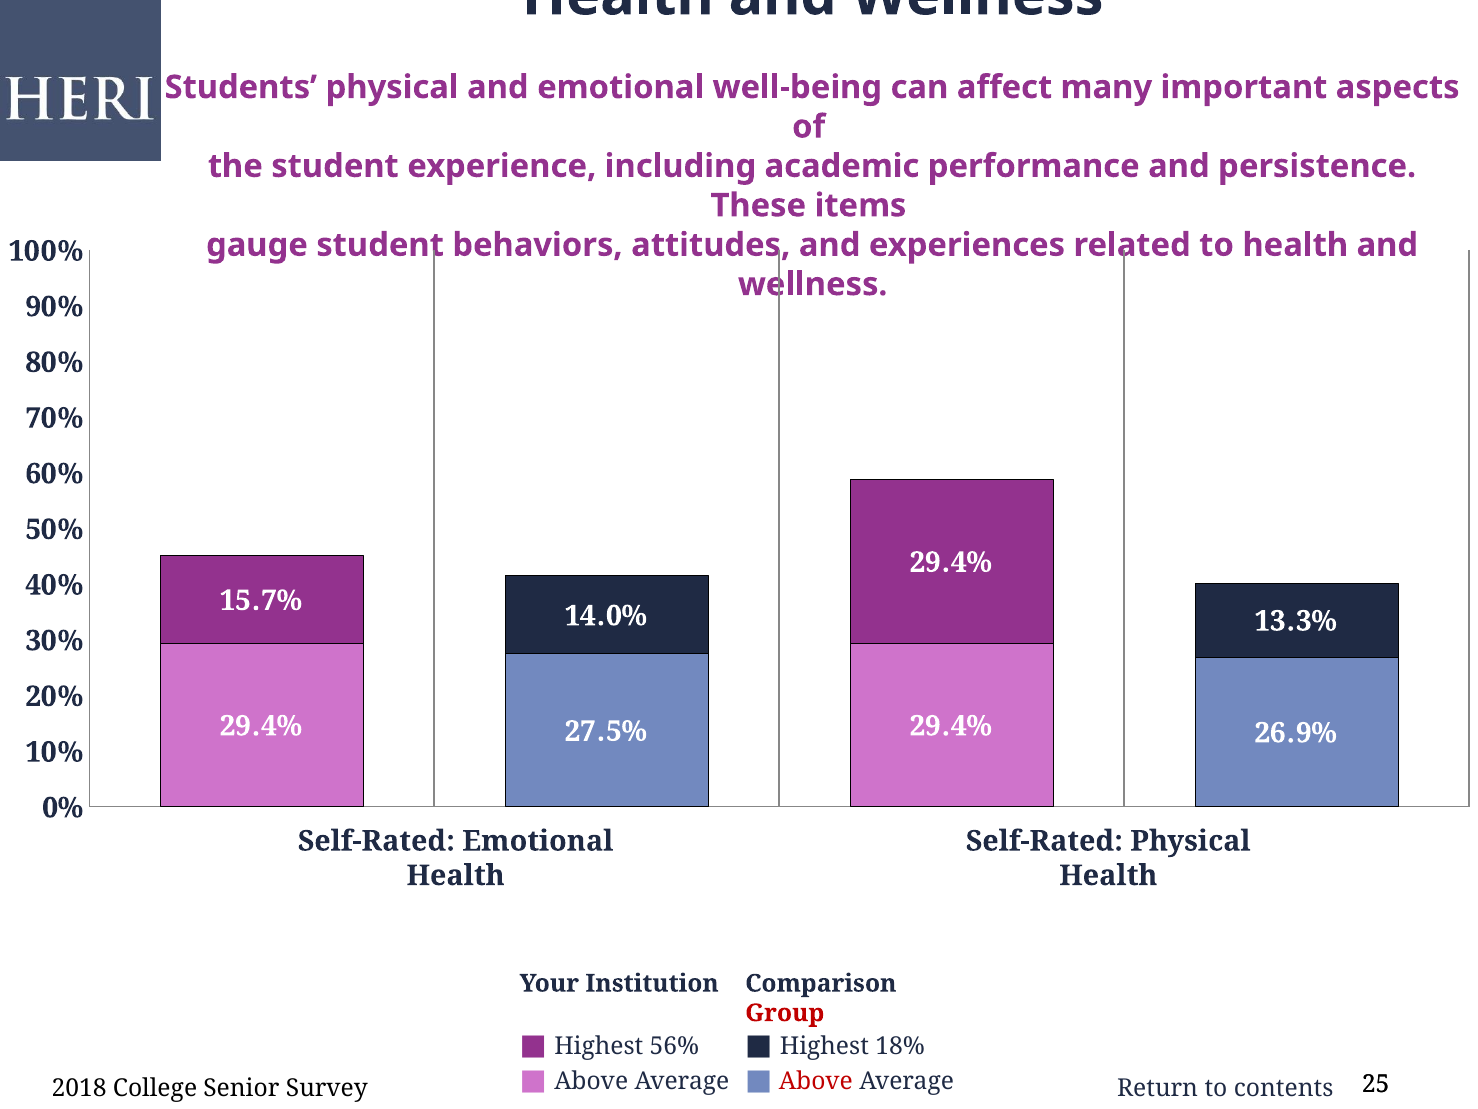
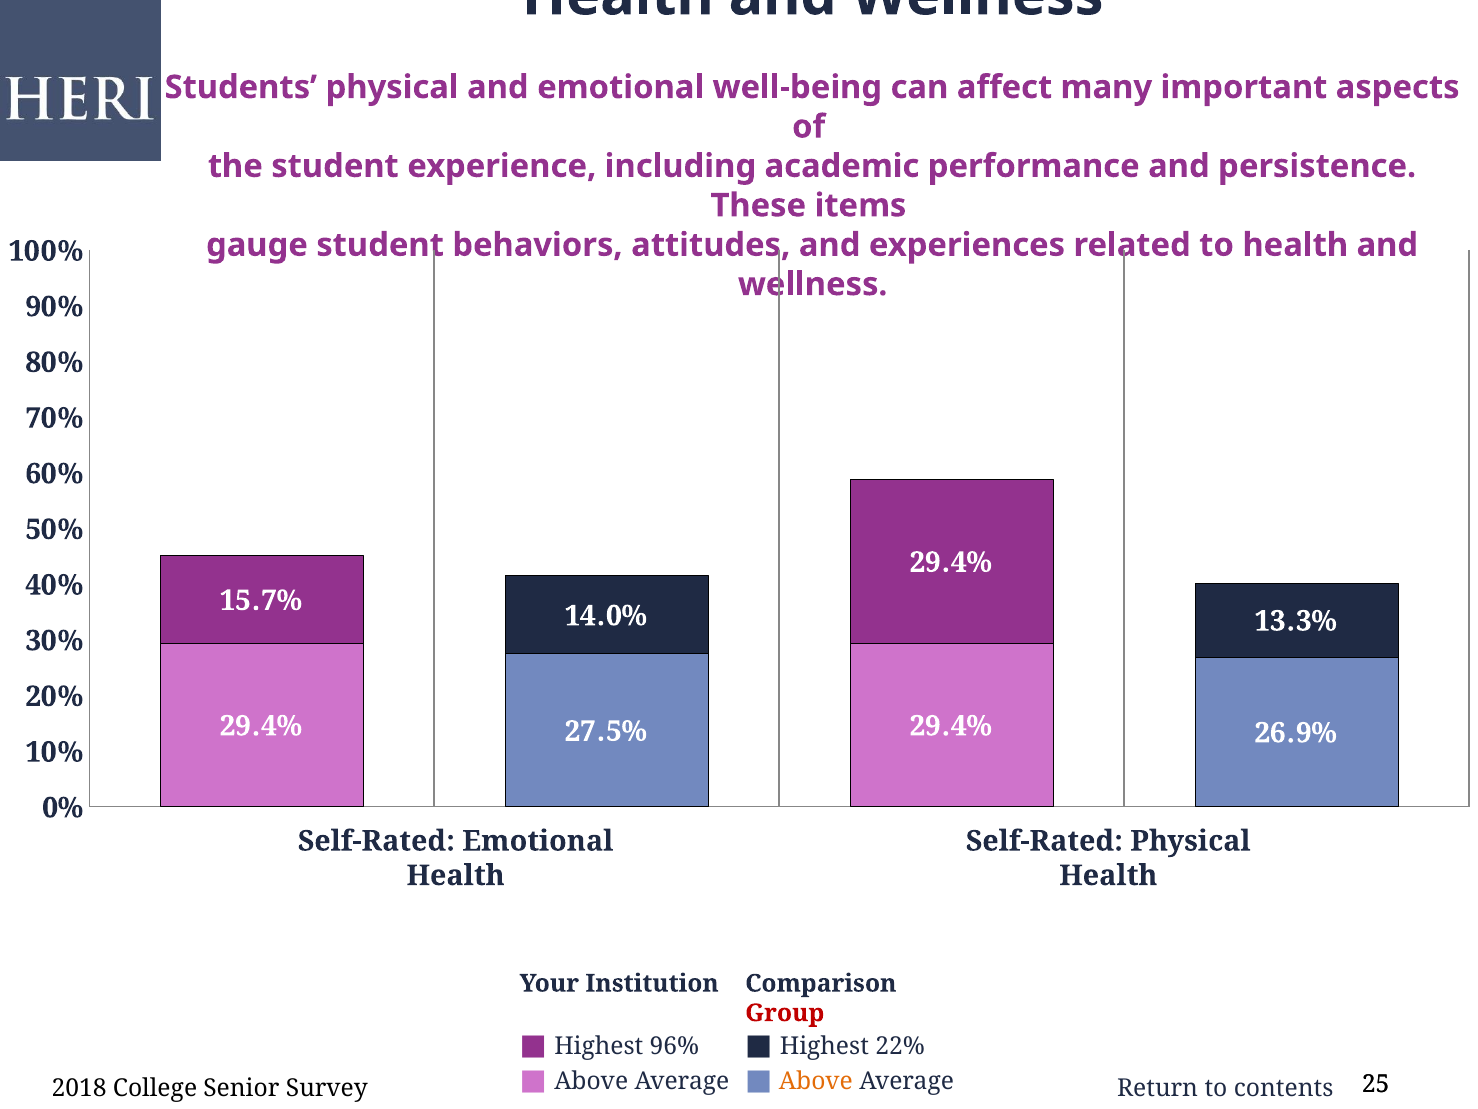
56%: 56% -> 96%
18%: 18% -> 22%
Above at (816, 1081) colour: red -> orange
